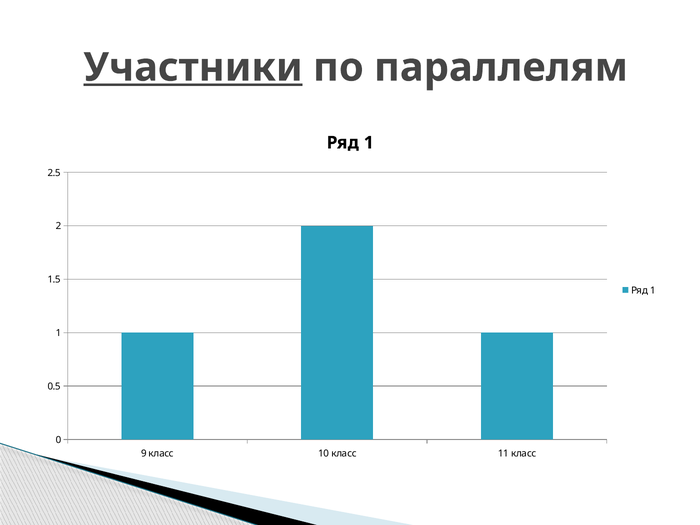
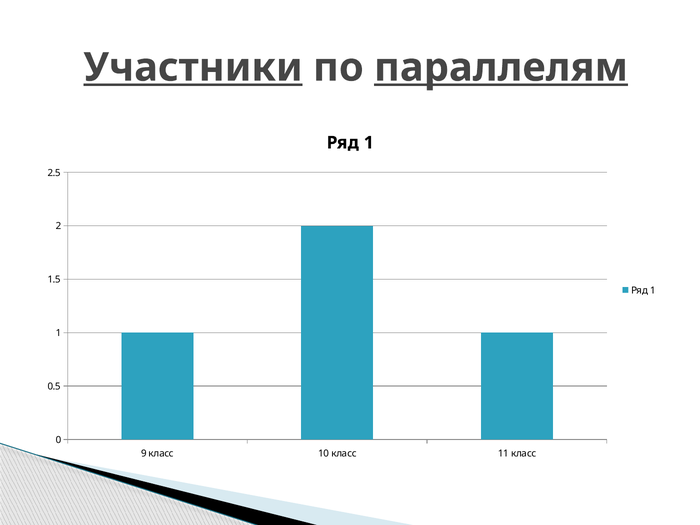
параллелям underline: none -> present
